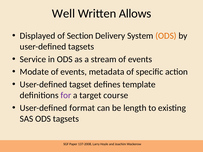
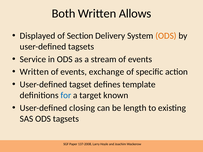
Well: Well -> Both
Modate at (34, 72): Modate -> Written
metadata: metadata -> exchange
for colour: purple -> blue
course: course -> known
format: format -> closing
